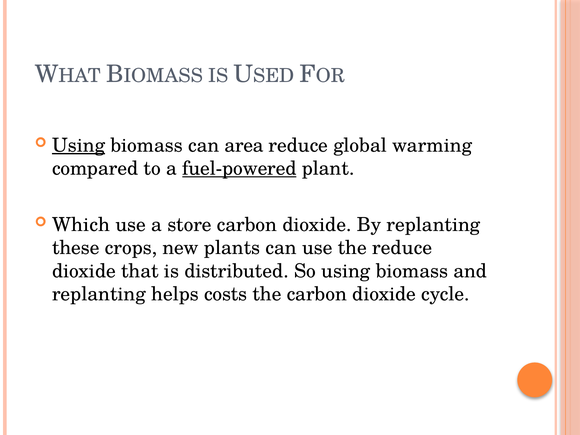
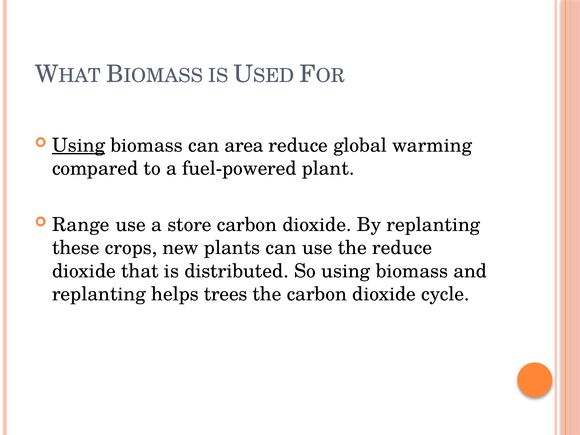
fuel-powered underline: present -> none
Which: Which -> Range
costs: costs -> trees
